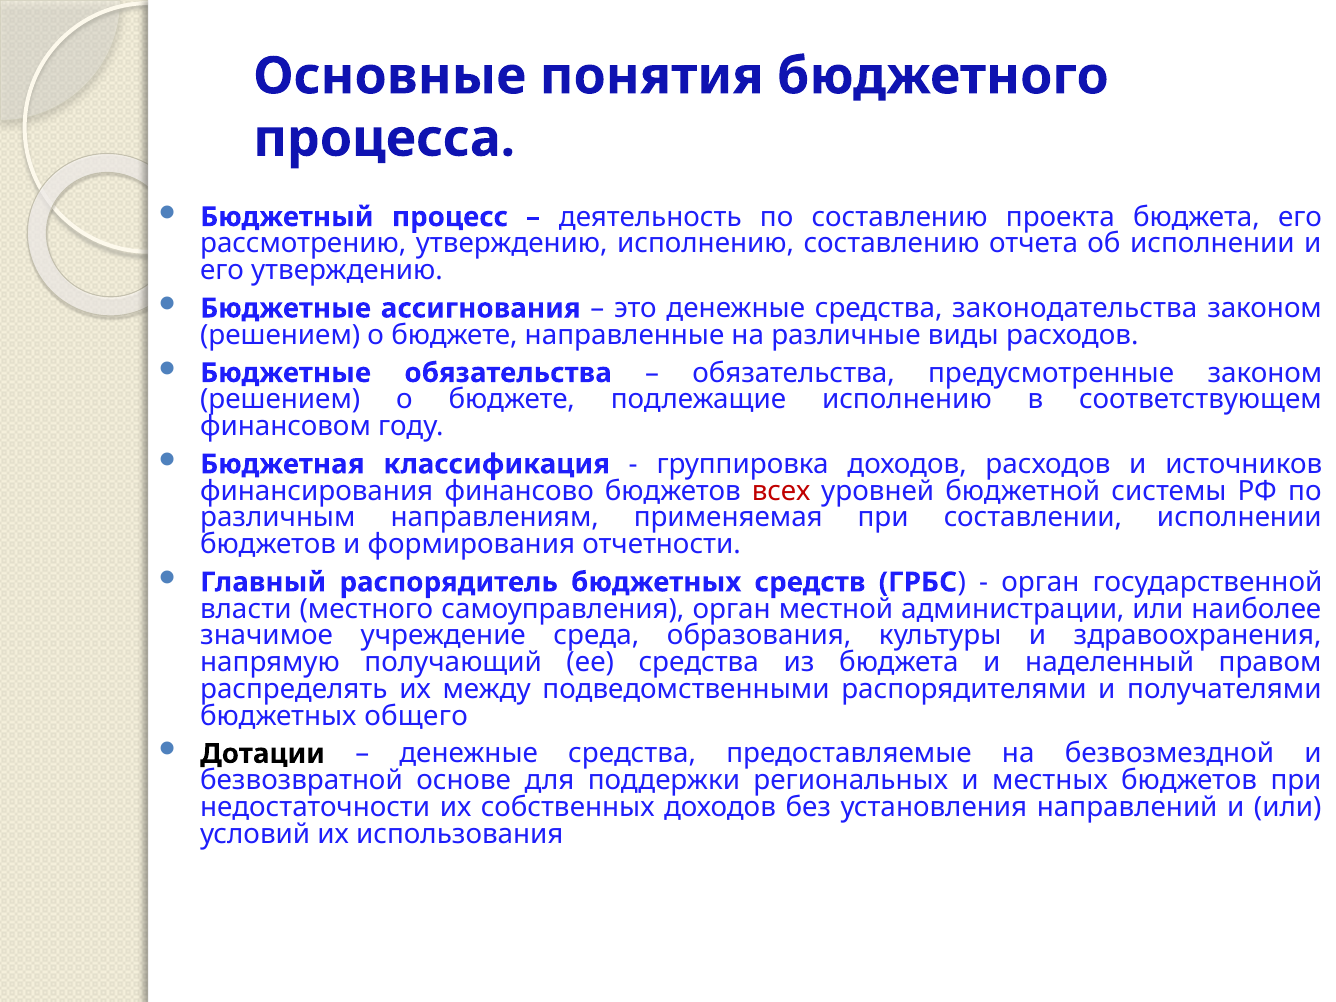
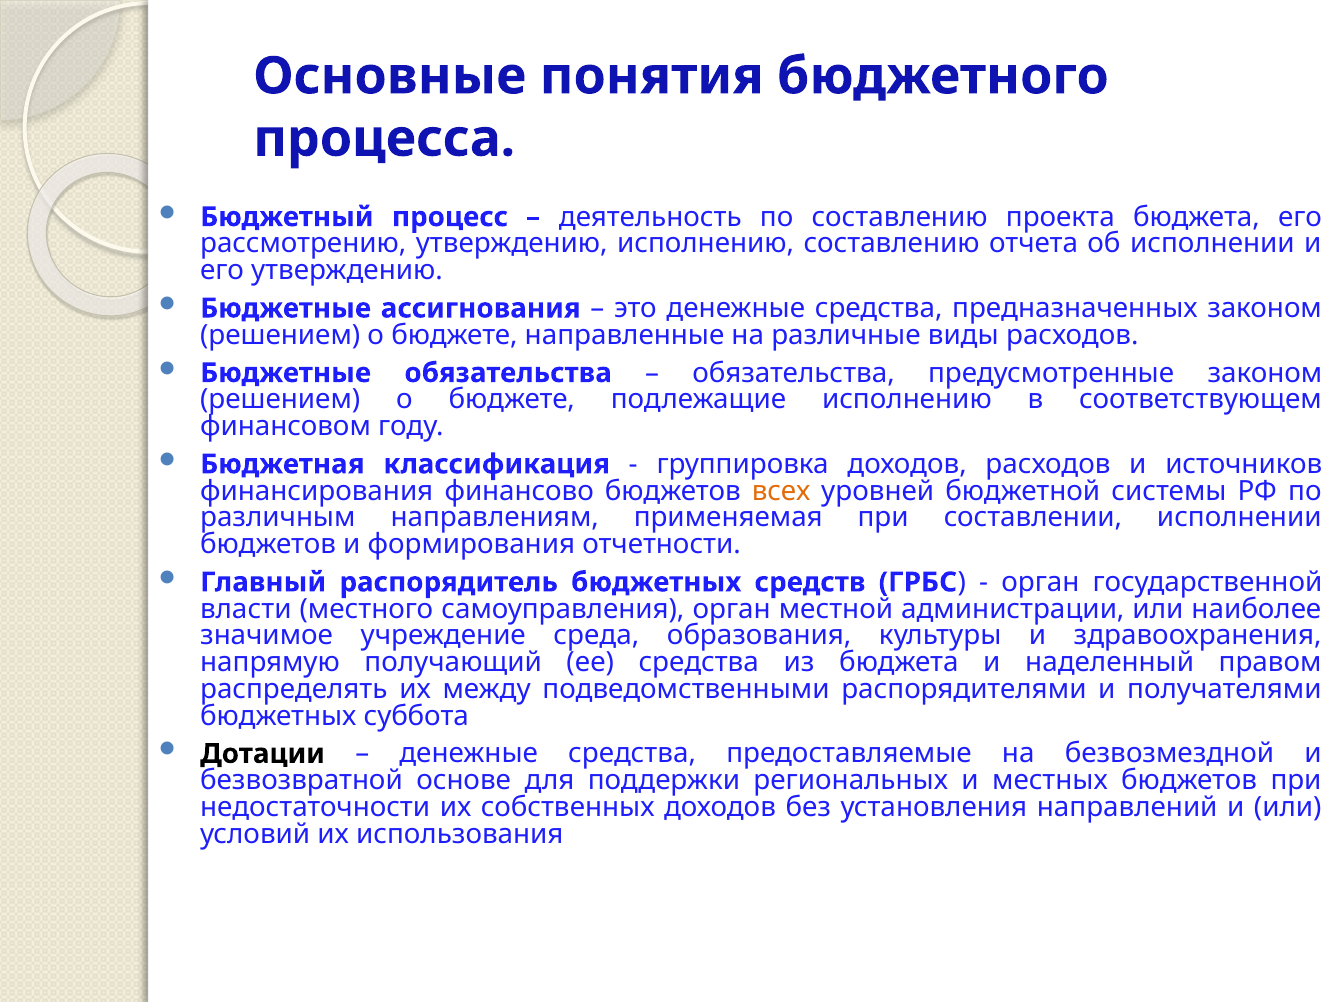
законодательства: законодательства -> предназначенных
всех colour: red -> orange
общего: общего -> суббота
